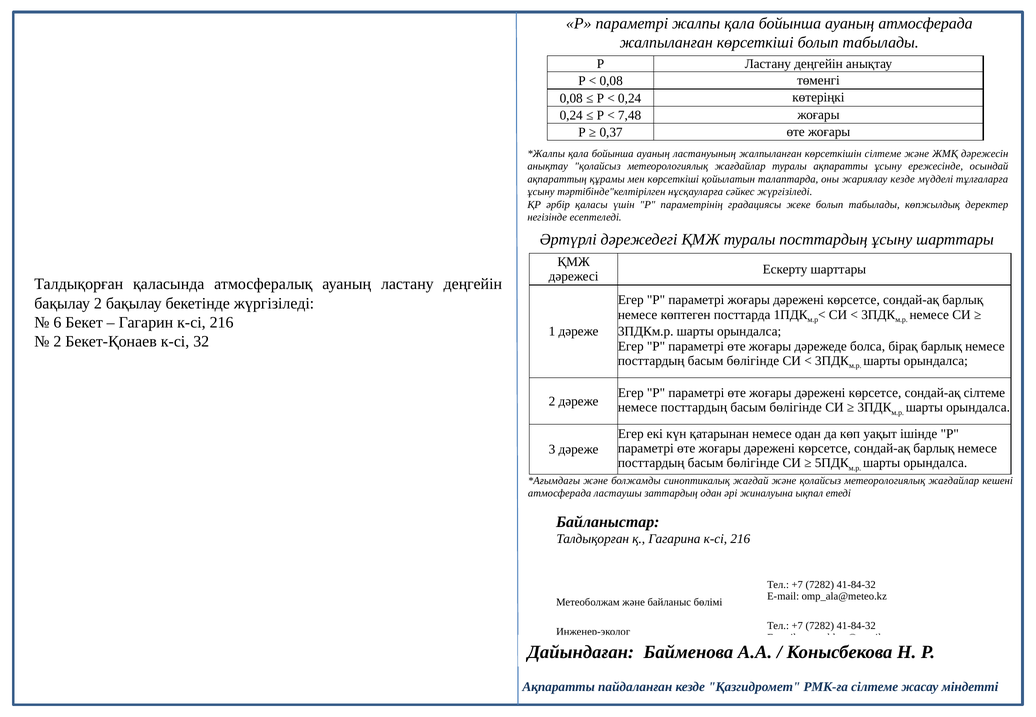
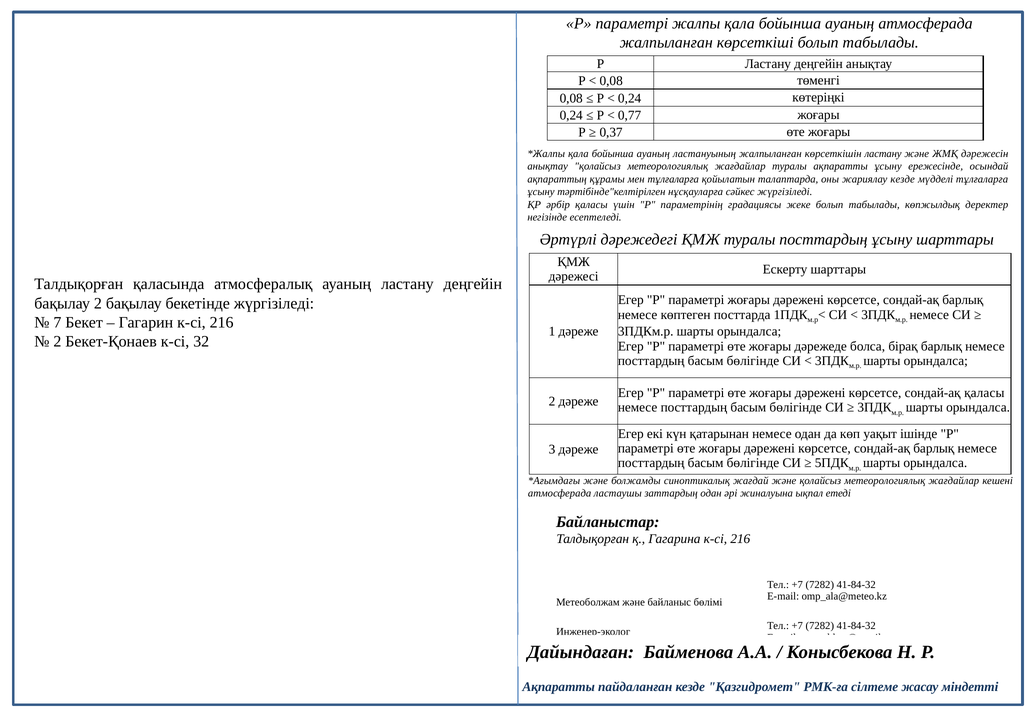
7,48: 7,48 -> 0,77
көрсеткішін сілтеме: сілтеме -> ластану
мен көрсеткіші: көрсеткіші -> тұлғаларға
6: 6 -> 7
сондай-ақ сілтеме: сілтеме -> қаласы
